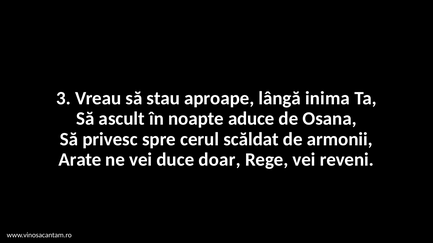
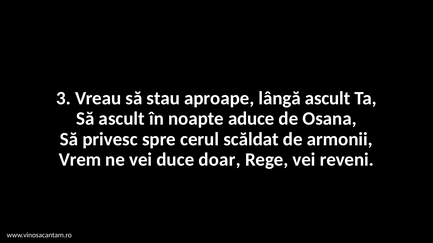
lângă inima: inima -> ascult
Arate: Arate -> Vrem
